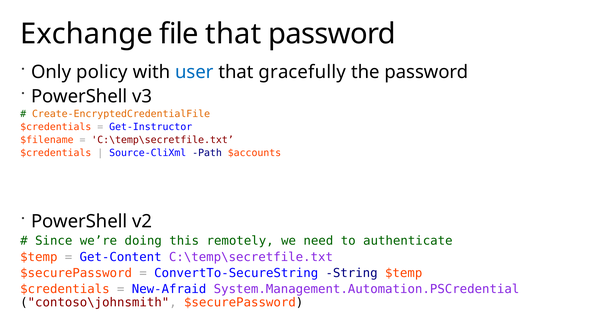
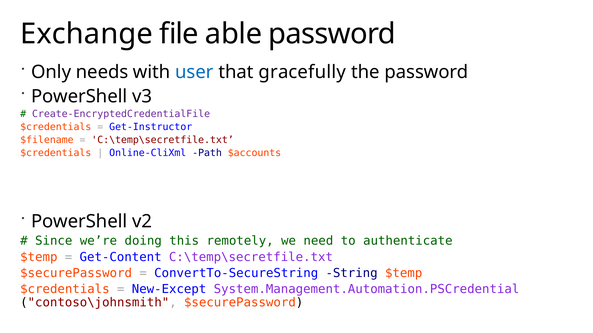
file that: that -> able
policy: policy -> needs
Create-EncryptedCredentialFile colour: orange -> purple
Source-CliXml: Source-CliXml -> Online-CliXml
New-Afraid: New-Afraid -> New-Except
